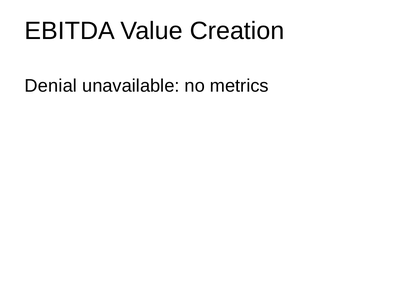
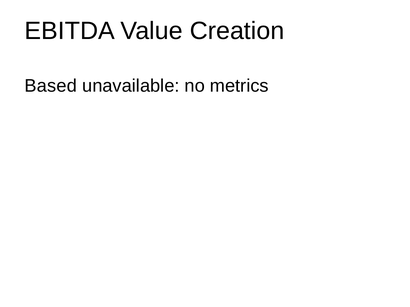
Denial: Denial -> Based
